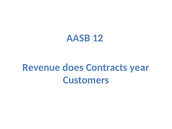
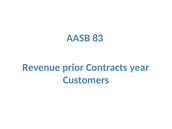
12: 12 -> 83
does: does -> prior
